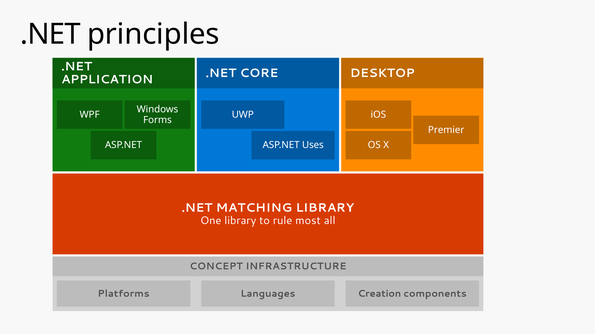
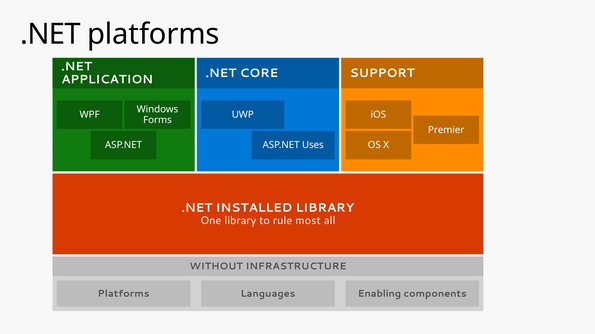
.NET principles: principles -> platforms
DESKTOP: DESKTOP -> SUPPORT
MATCHING: MATCHING -> INSTALLED
CONCEPT: CONCEPT -> WITHOUT
Creation: Creation -> Enabling
